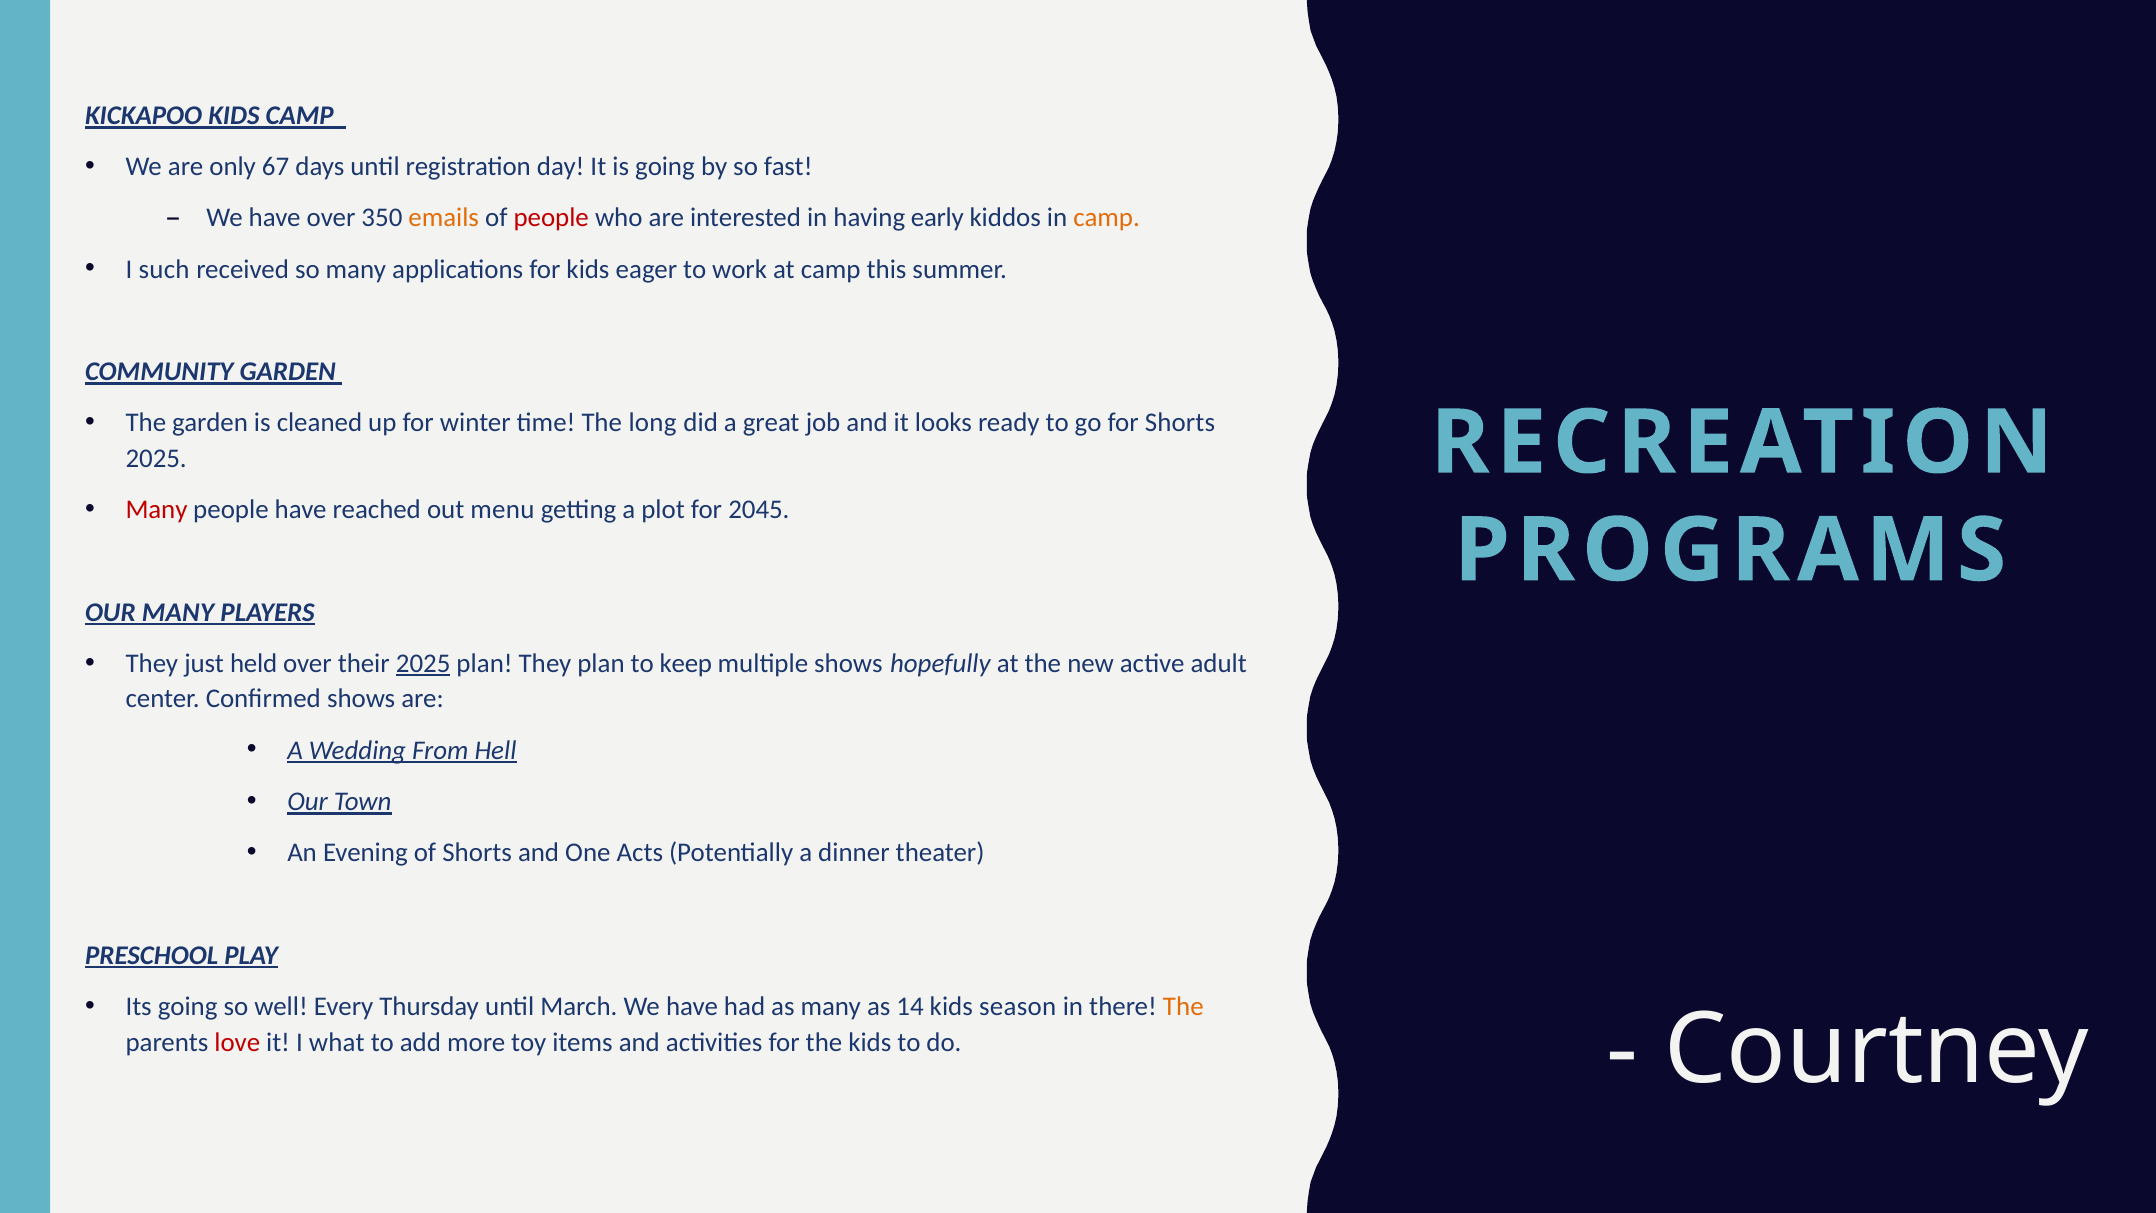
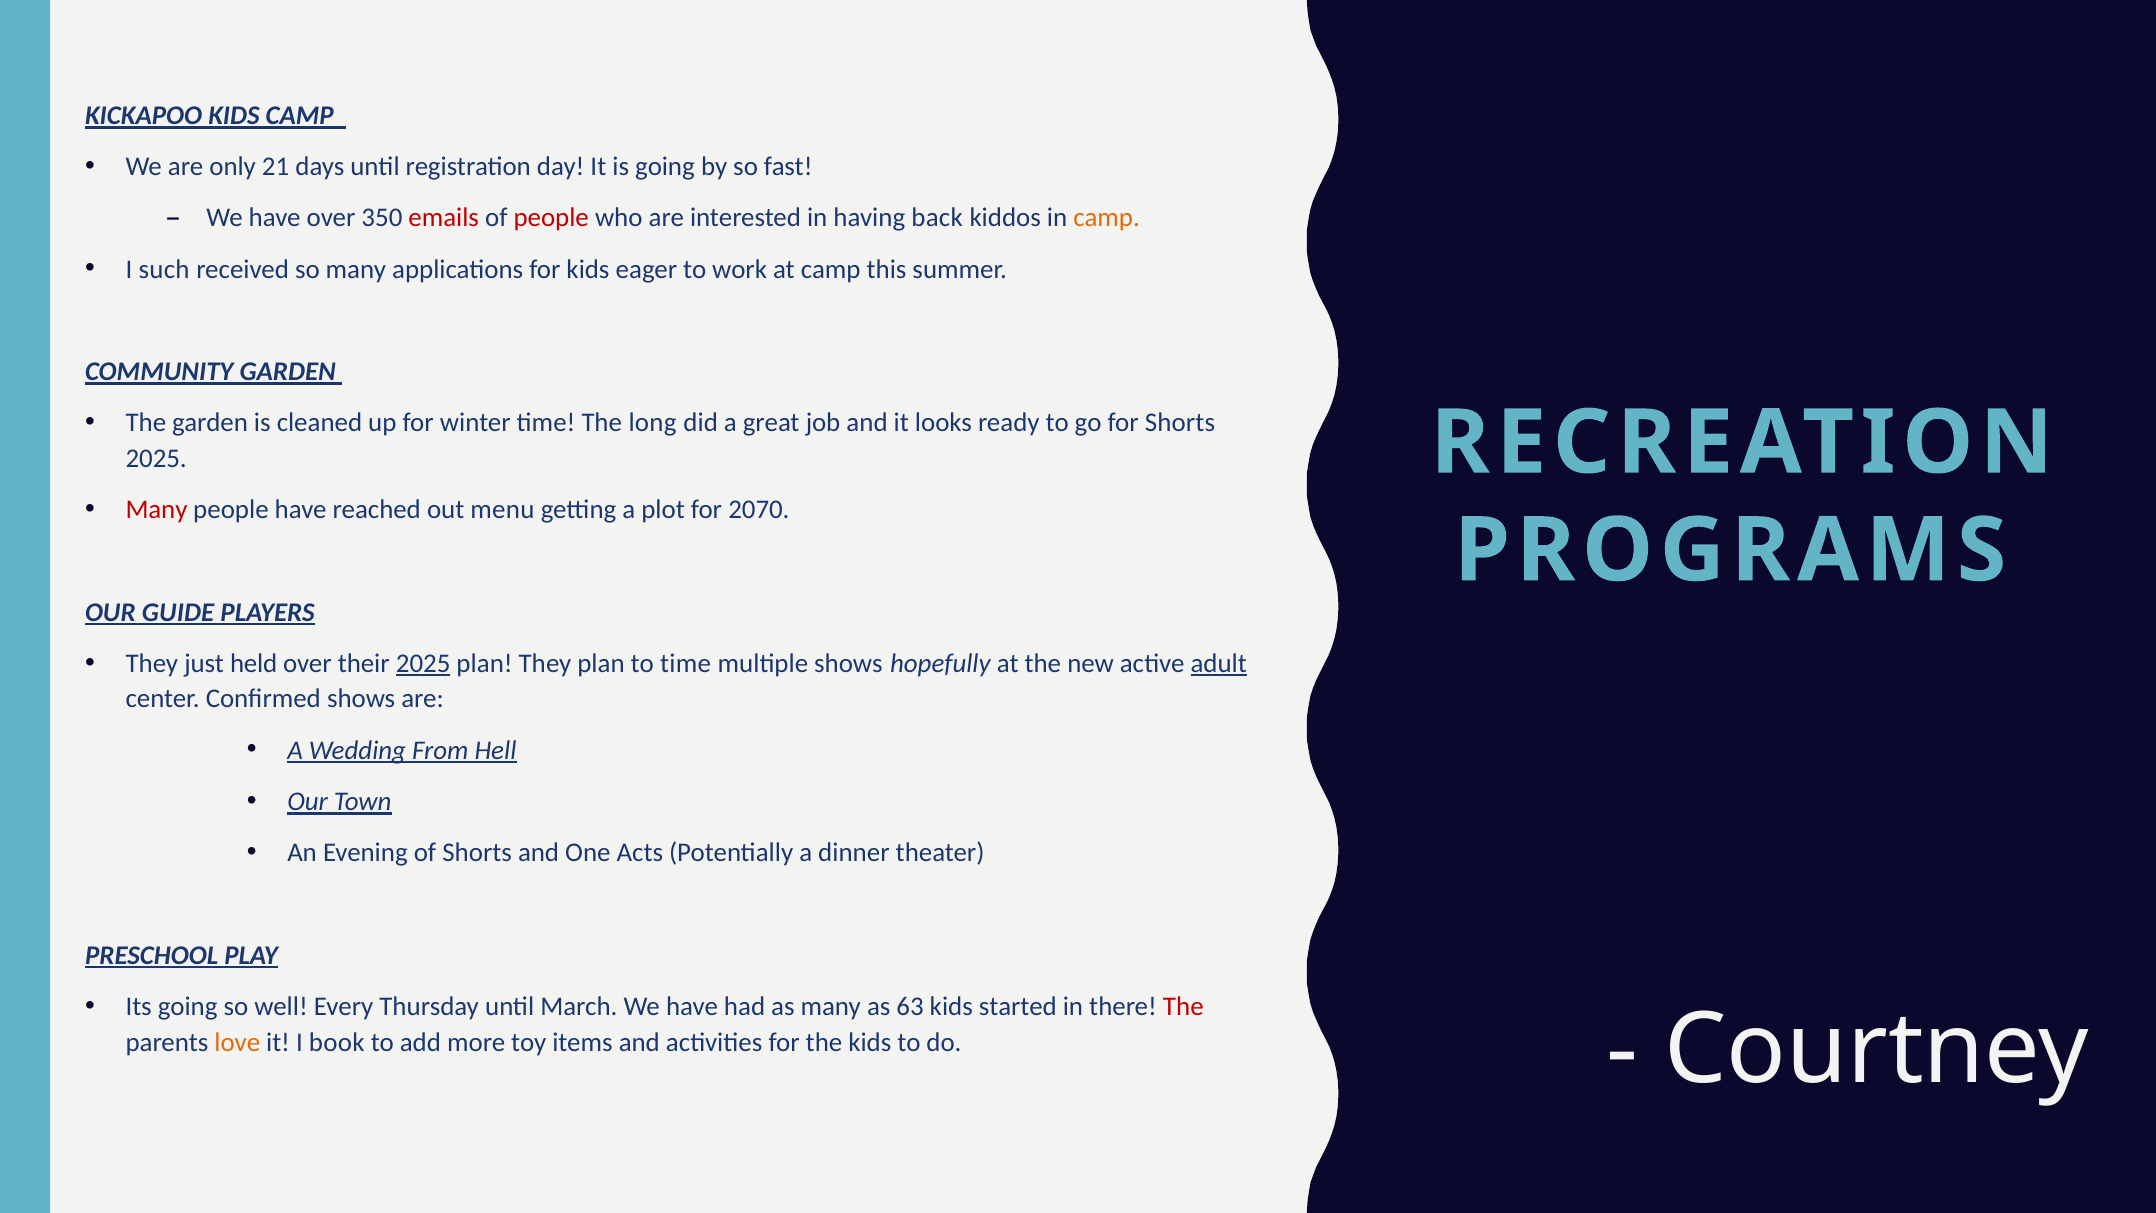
67: 67 -> 21
emails colour: orange -> red
early: early -> back
2045: 2045 -> 2070
OUR MANY: MANY -> GUIDE
to keep: keep -> time
adult underline: none -> present
14: 14 -> 63
season: season -> started
The at (1183, 1006) colour: orange -> red
love colour: red -> orange
what: what -> book
